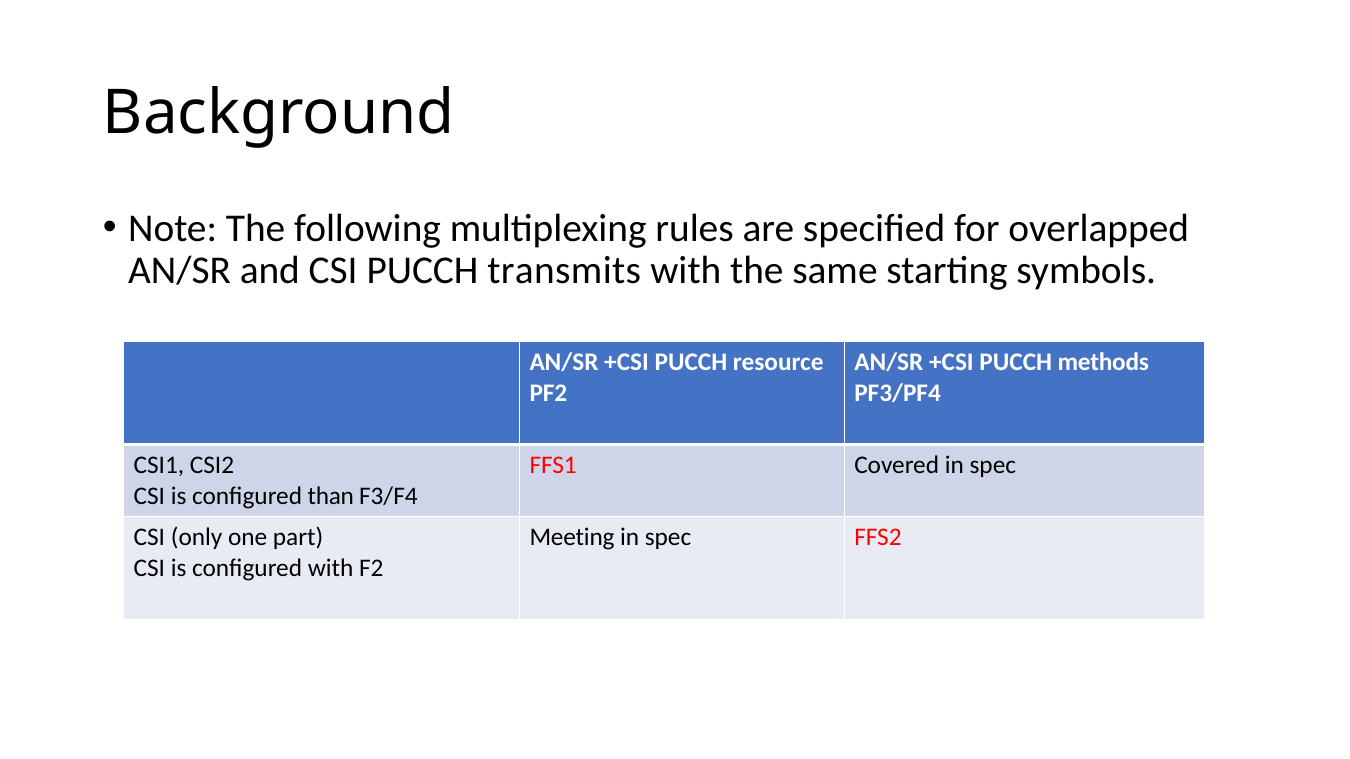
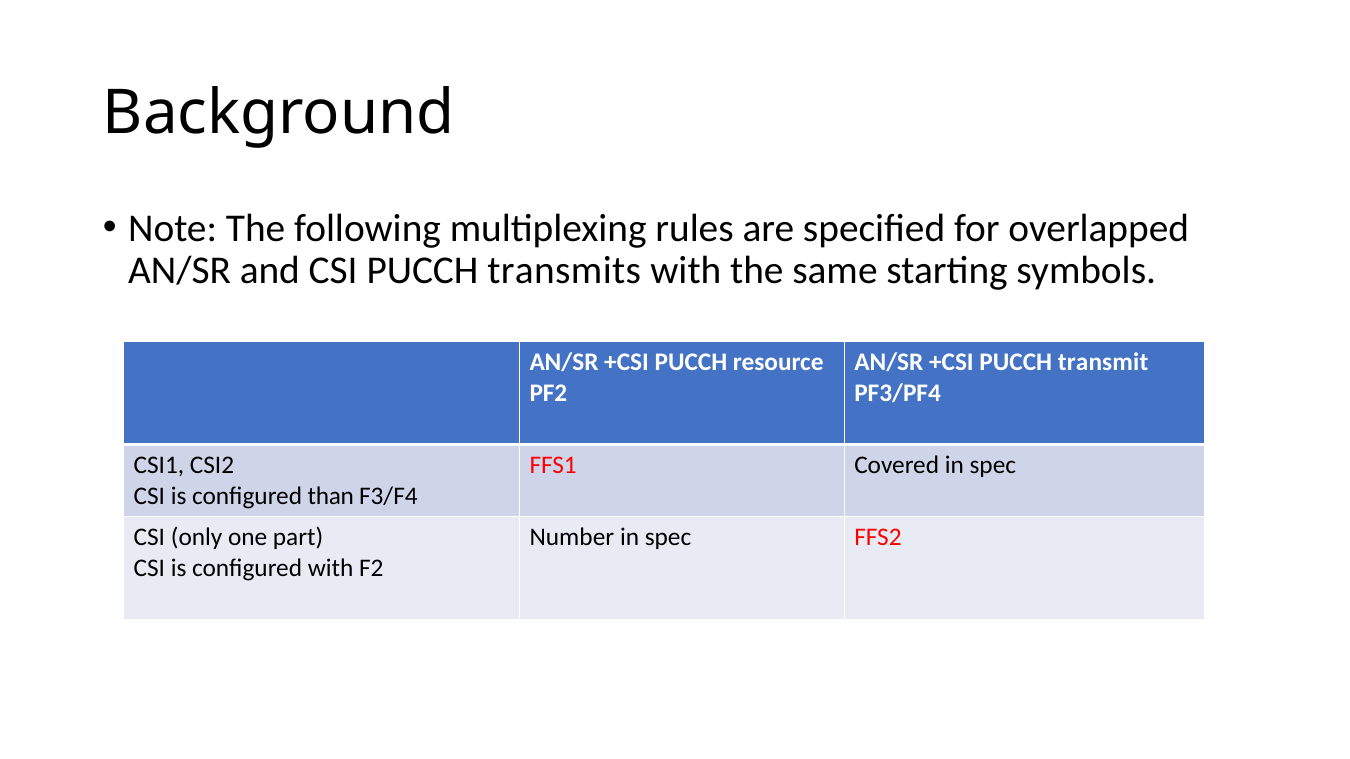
methods: methods -> transmit
Meeting: Meeting -> Number
